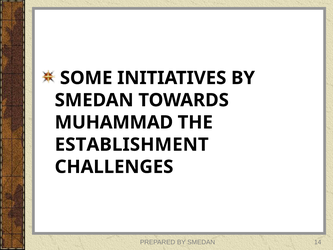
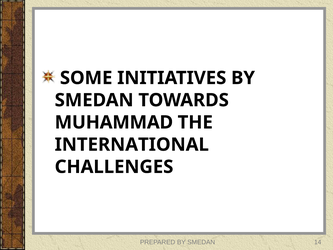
ESTABLISHMENT: ESTABLISHMENT -> INTERNATIONAL
